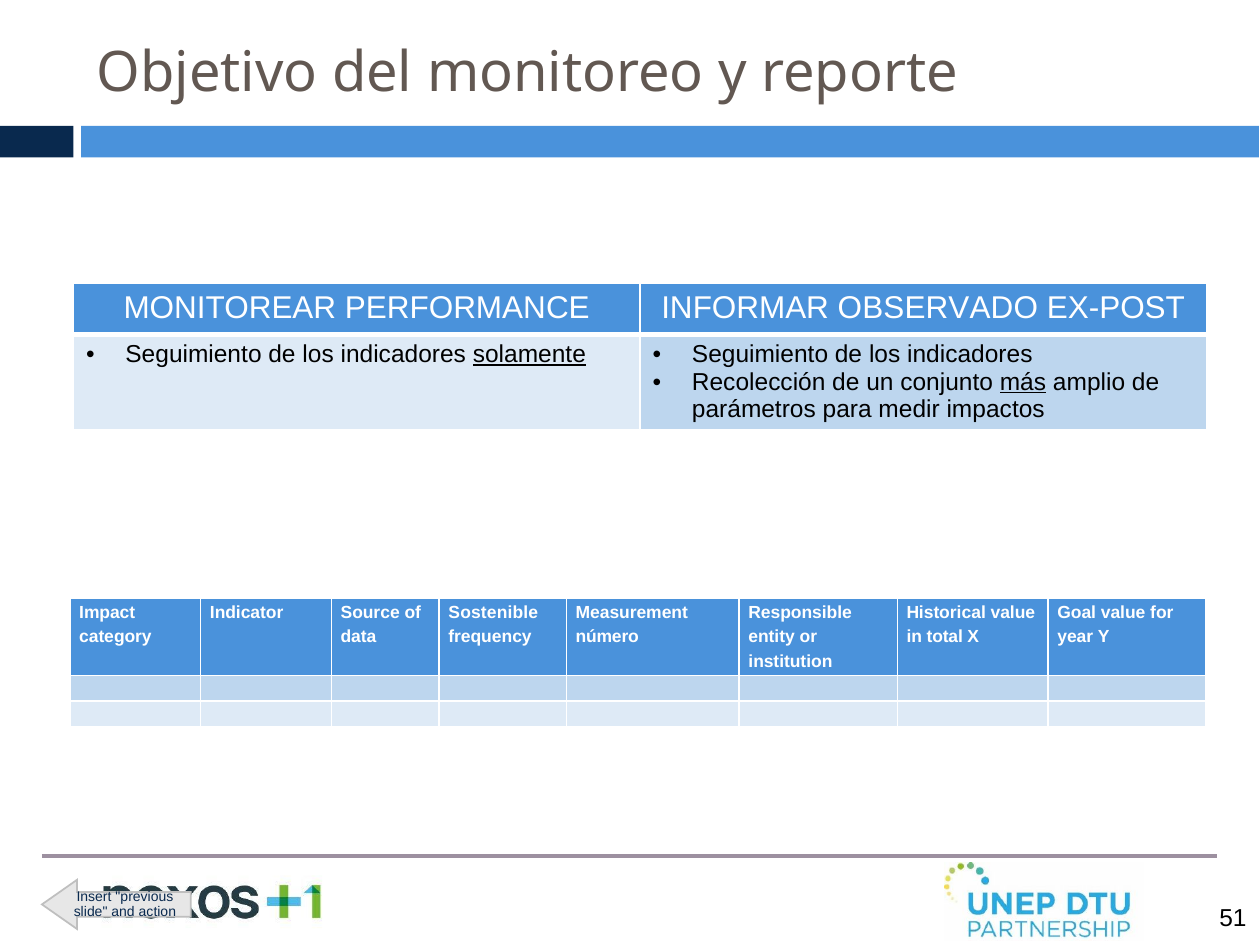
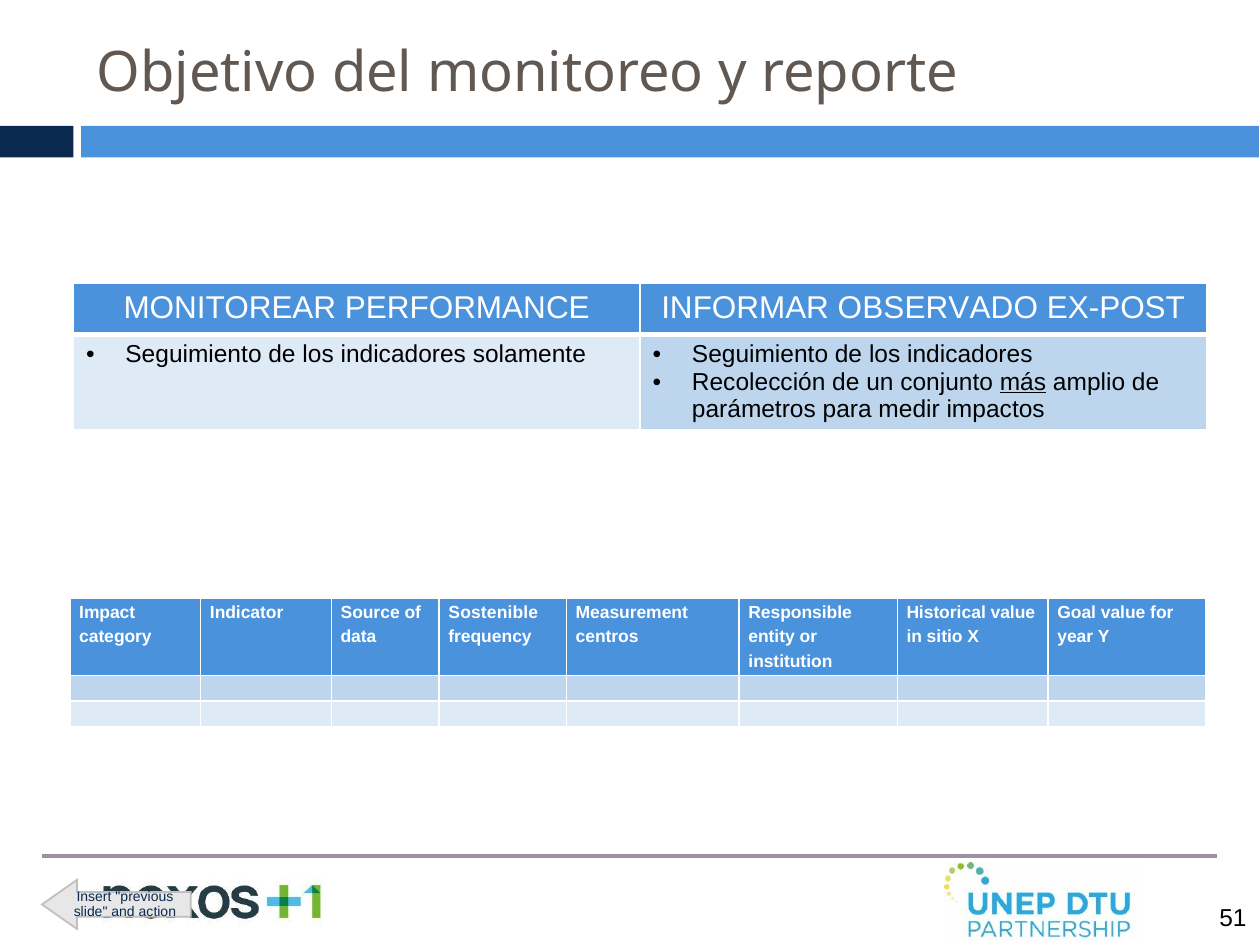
solamente underline: present -> none
número: número -> centros
total: total -> sitio
